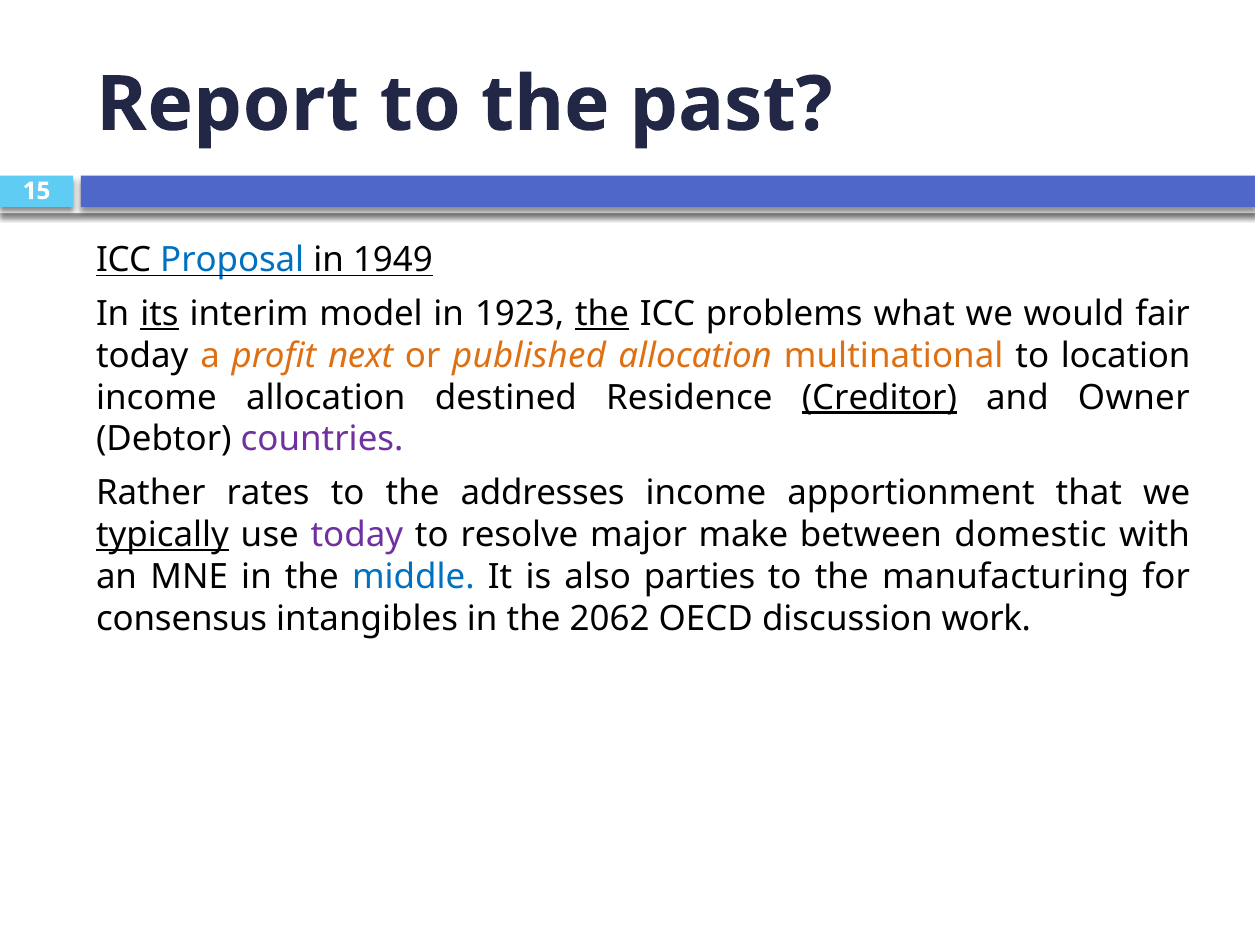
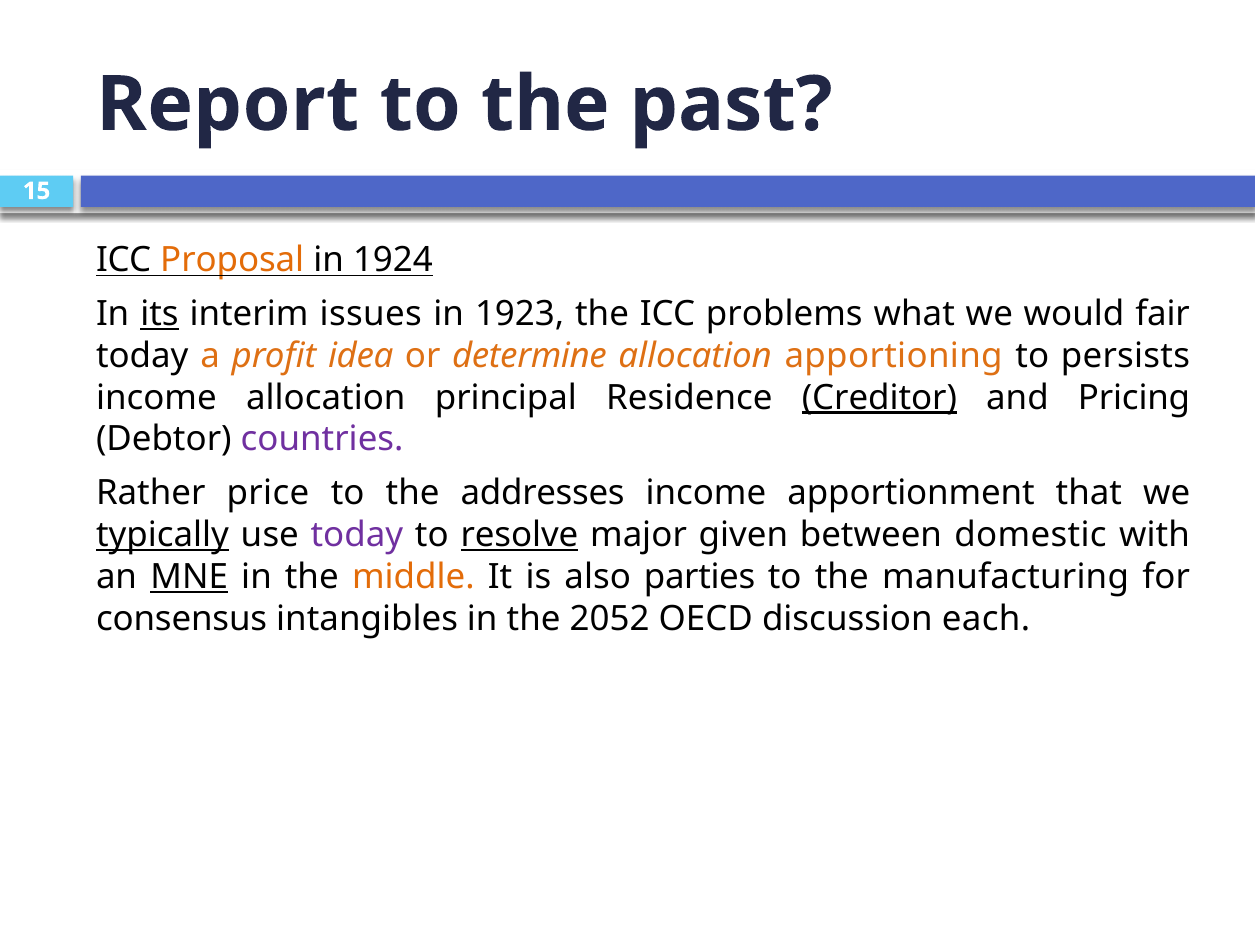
Proposal colour: blue -> orange
1949: 1949 -> 1924
model: model -> issues
the at (602, 314) underline: present -> none
next: next -> idea
published: published -> determine
multinational: multinational -> apportioning
location: location -> persists
destined: destined -> principal
Owner: Owner -> Pricing
rates: rates -> price
resolve underline: none -> present
make: make -> given
MNE underline: none -> present
middle colour: blue -> orange
2062: 2062 -> 2052
work: work -> each
